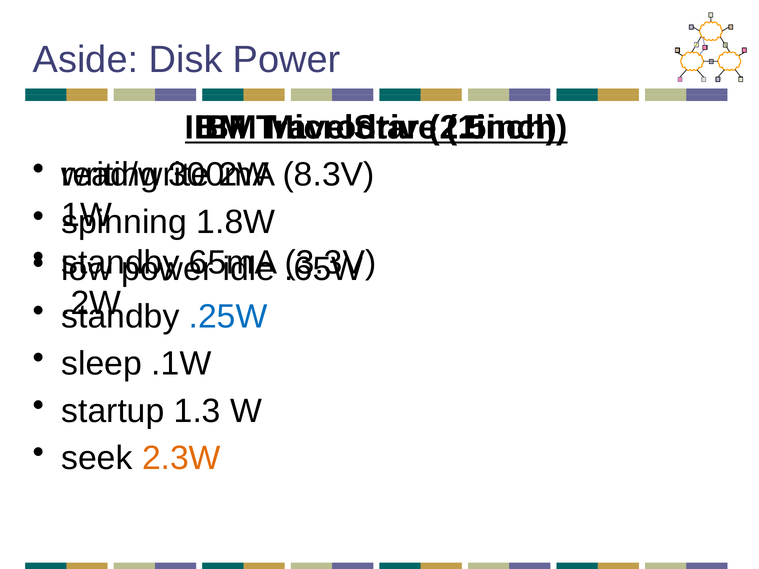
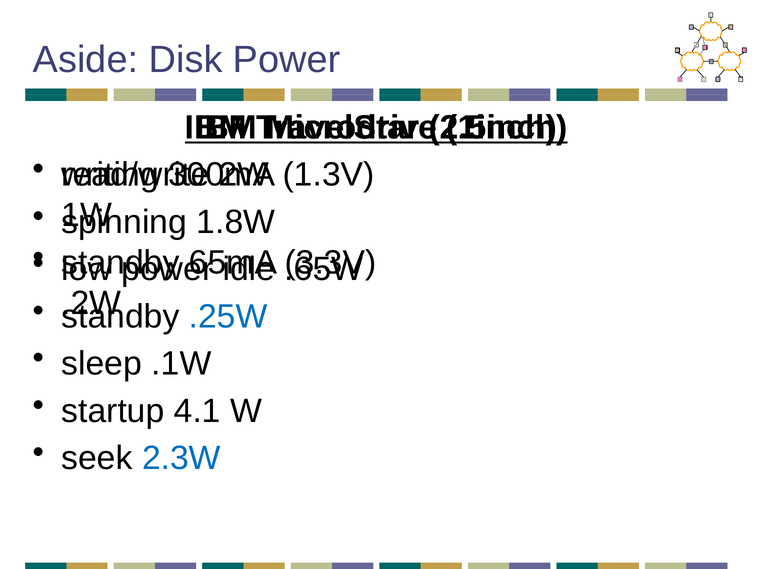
8.3V: 8.3V -> 1.3V
1.3: 1.3 -> 4.1
2.3W colour: orange -> blue
